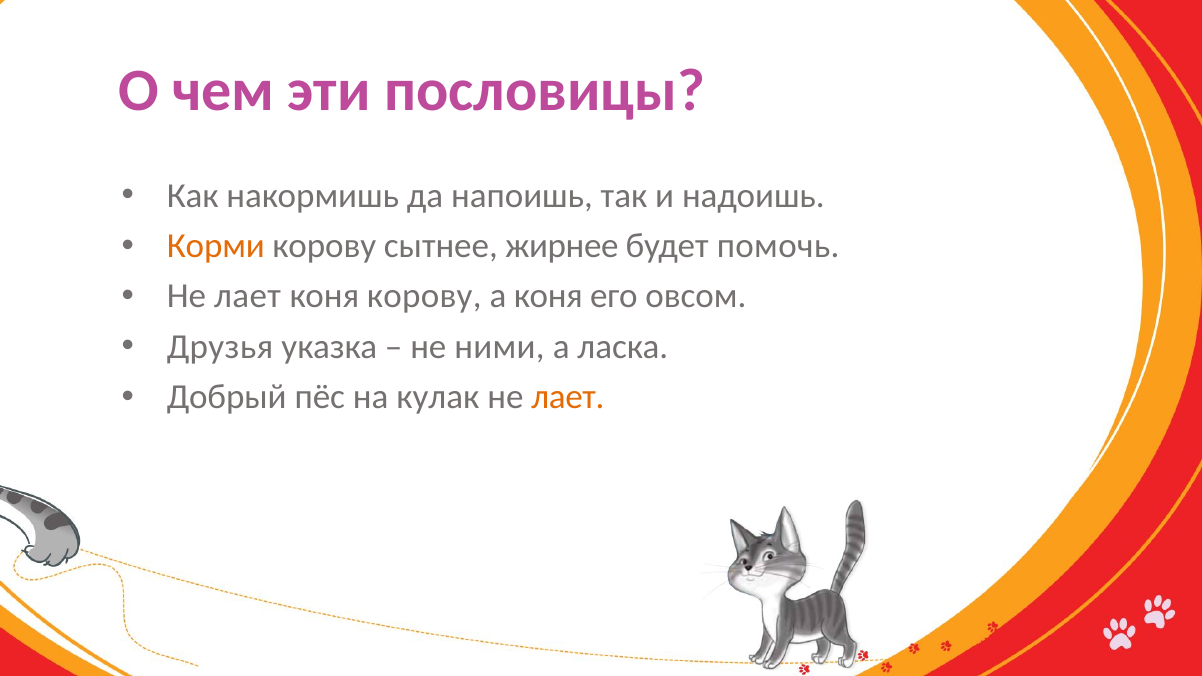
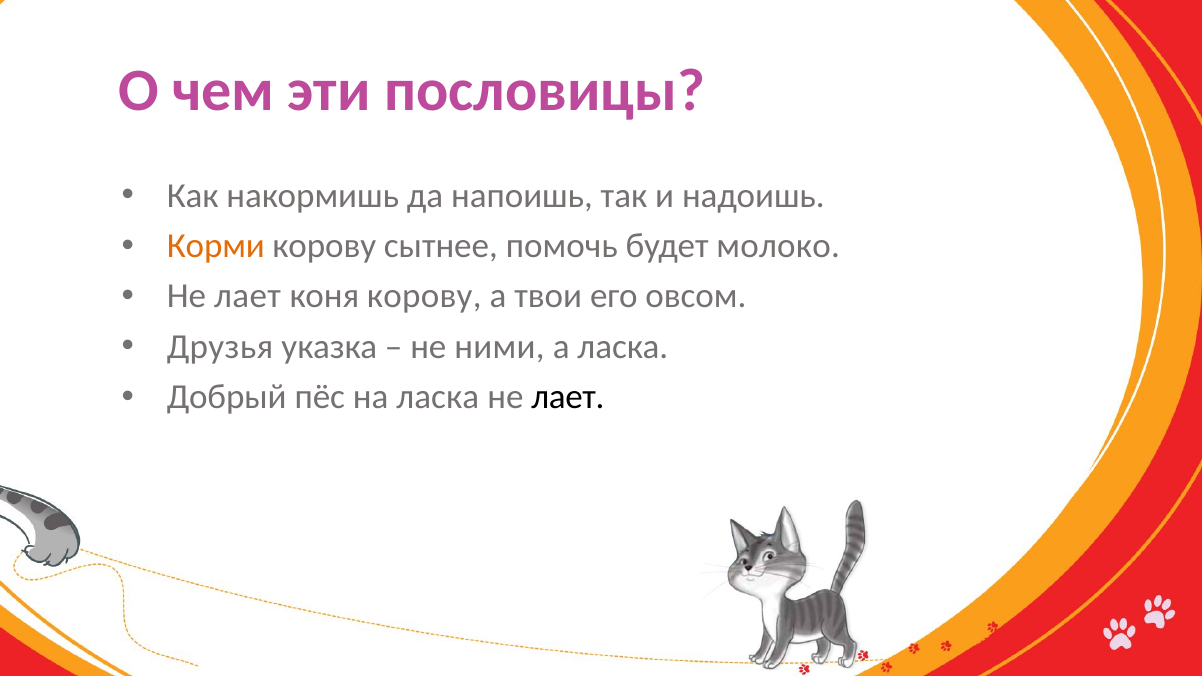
жирнее: жирнее -> помочь
помочь: помочь -> молоко
а коня: коня -> твои
на кулак: кулак -> ласка
лает at (568, 397) colour: orange -> black
